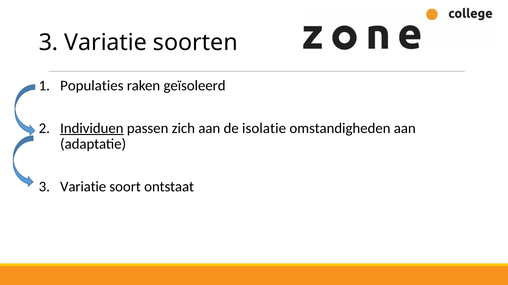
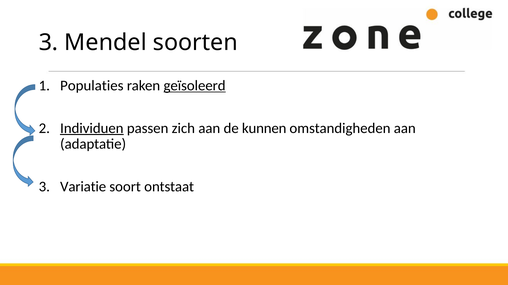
Variatie at (106, 43): Variatie -> Mendel
geïsoleerd underline: none -> present
isolatie: isolatie -> kunnen
